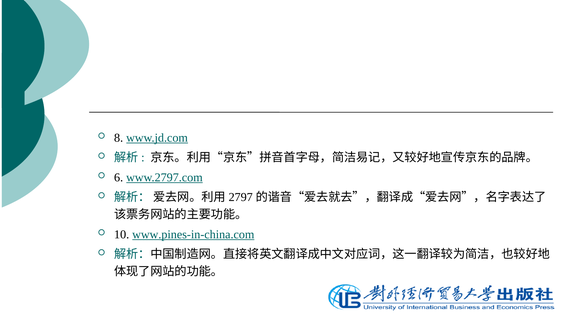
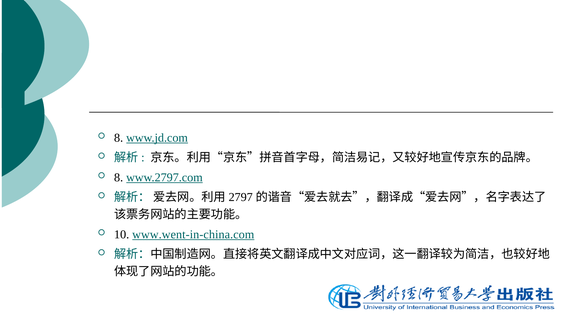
6 at (119, 178): 6 -> 8
www.pines-in-china.com: www.pines-in-china.com -> www.went-in-china.com
